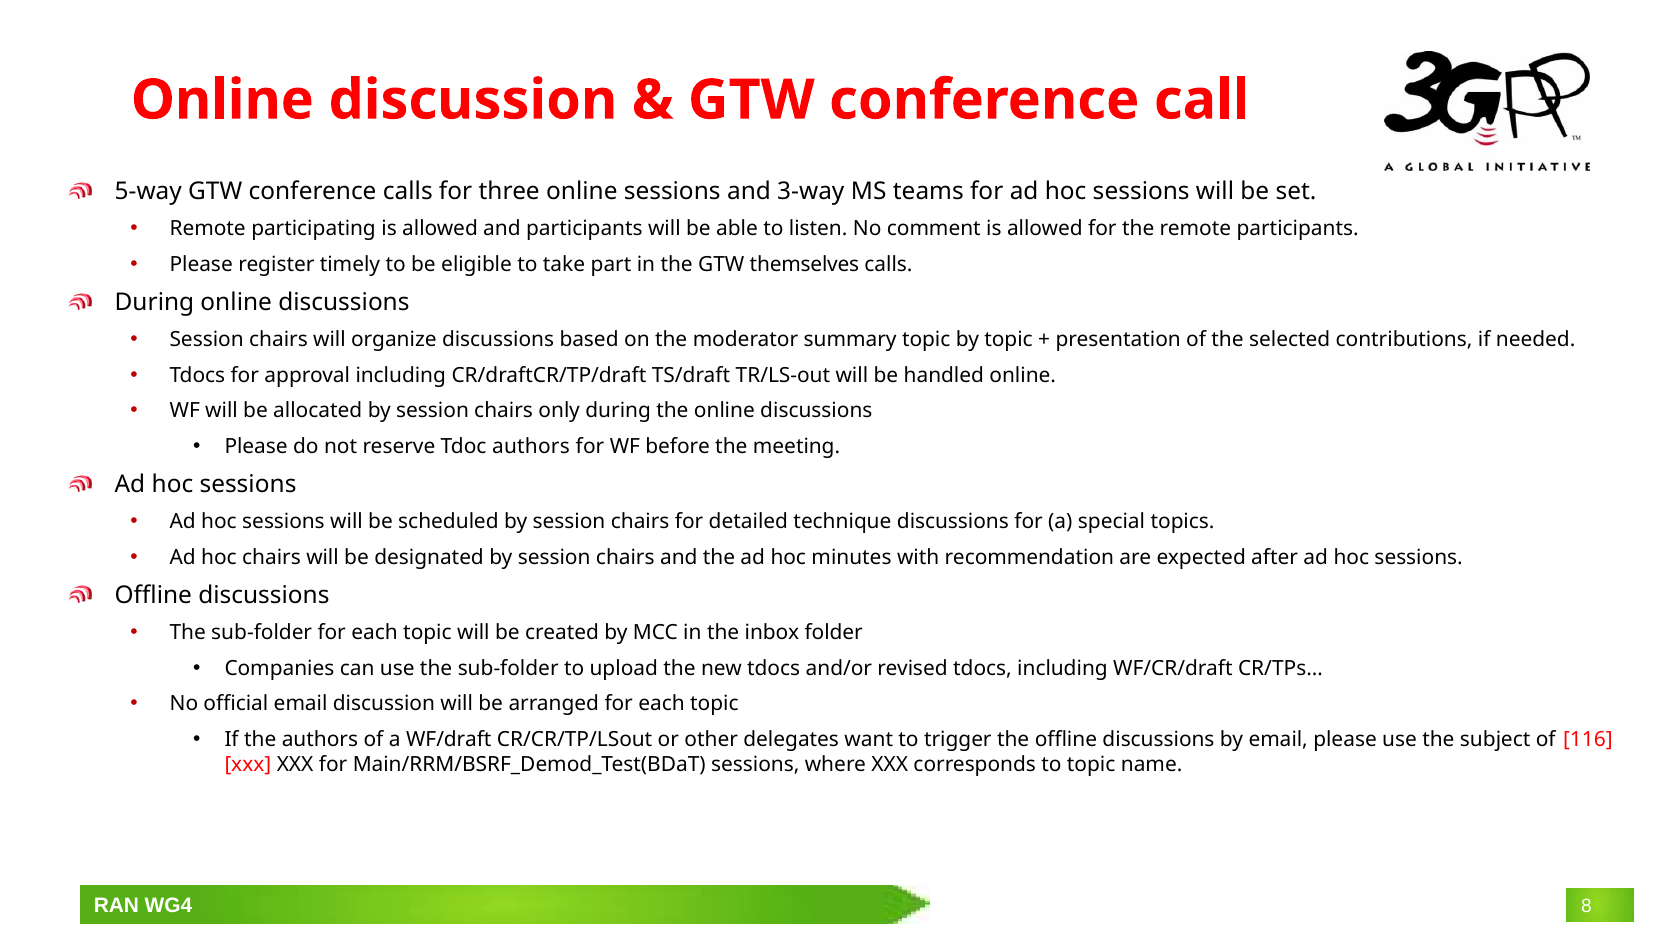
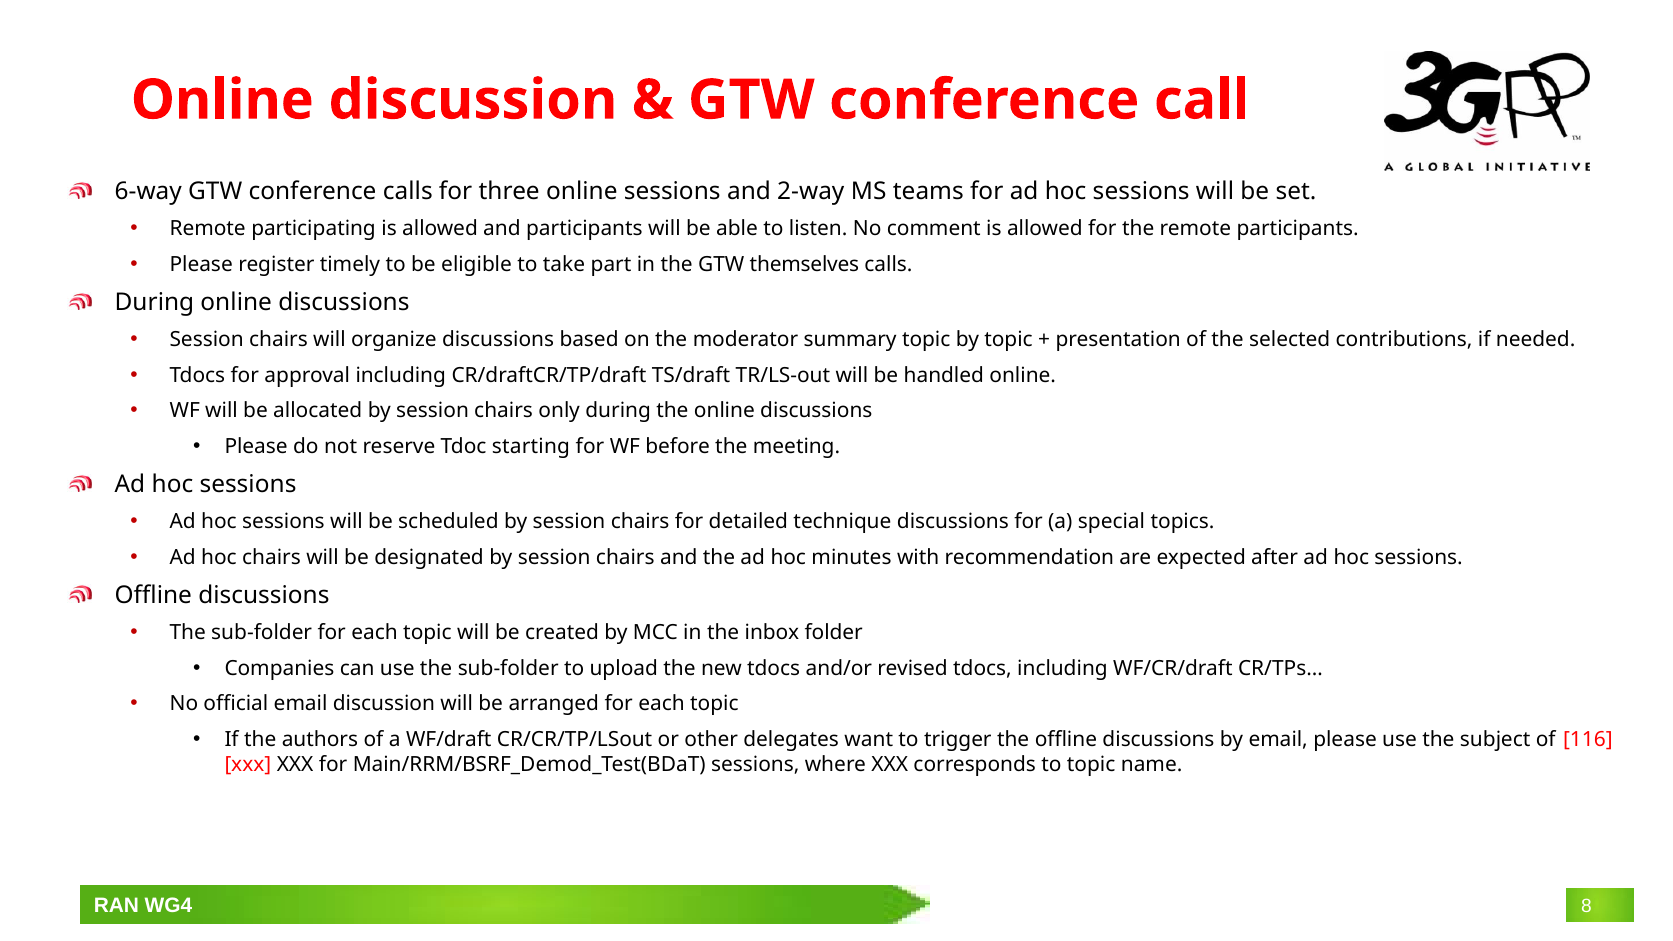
5-way: 5-way -> 6-way
3-way: 3-way -> 2-way
Tdoc authors: authors -> starting
